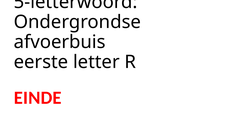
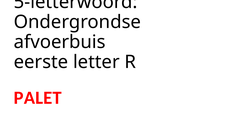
EINDE: EINDE -> PALET
